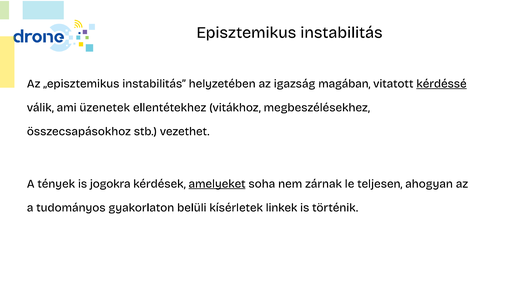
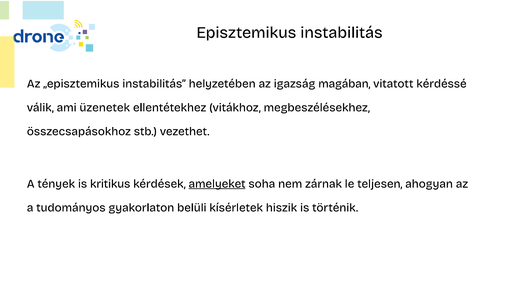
kérdéssé underline: present -> none
jogokra: jogokra -> kritikus
linkek: linkek -> hiszik
